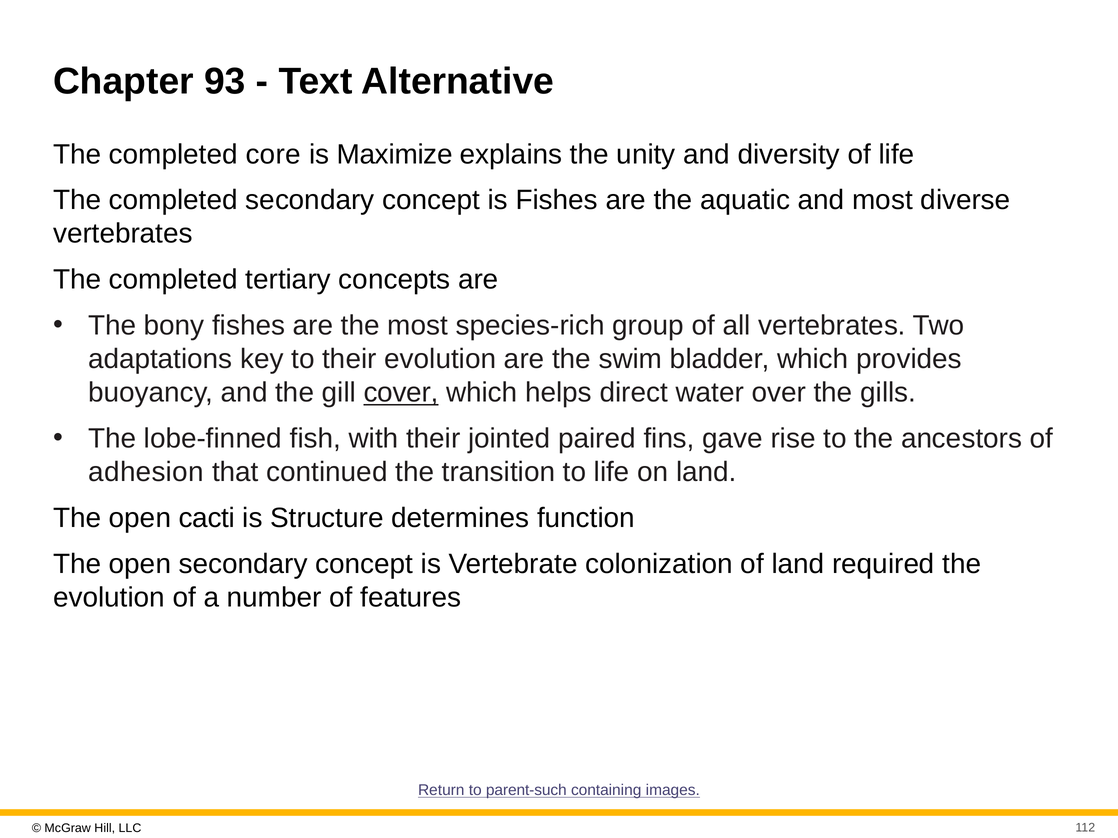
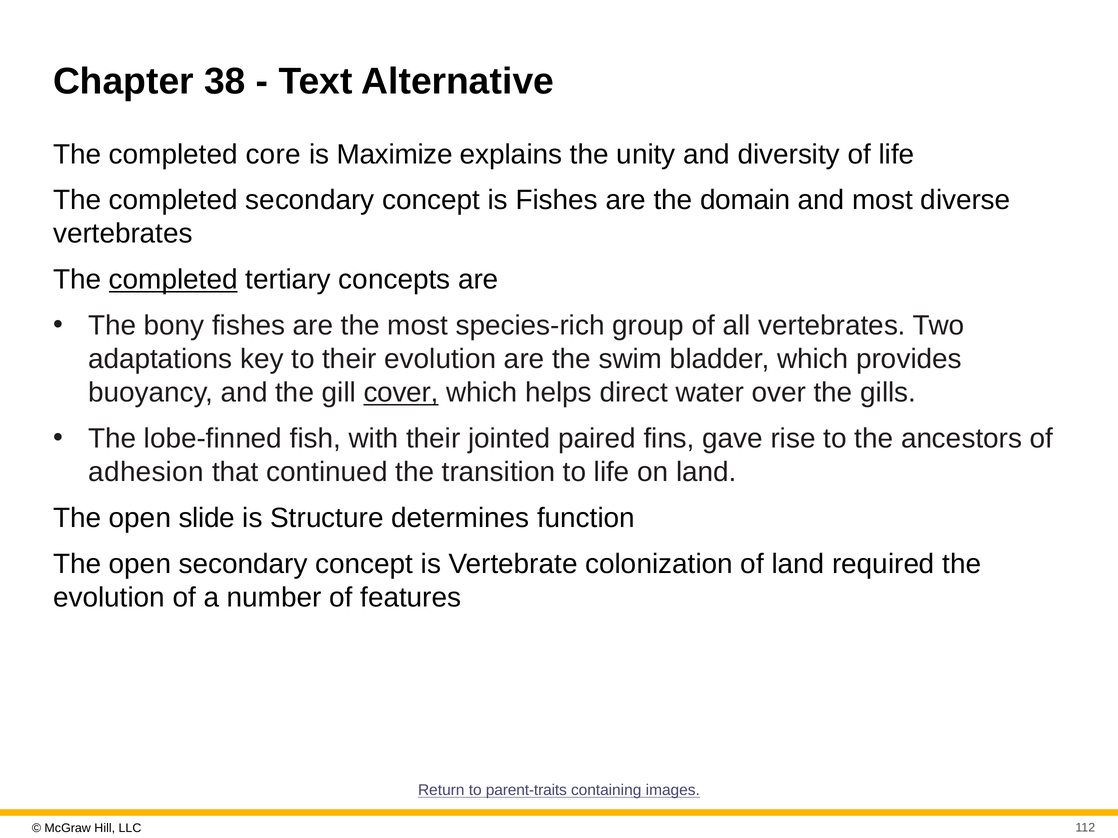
93: 93 -> 38
aquatic: aquatic -> domain
completed at (173, 280) underline: none -> present
cacti: cacti -> slide
parent-such: parent-such -> parent-traits
